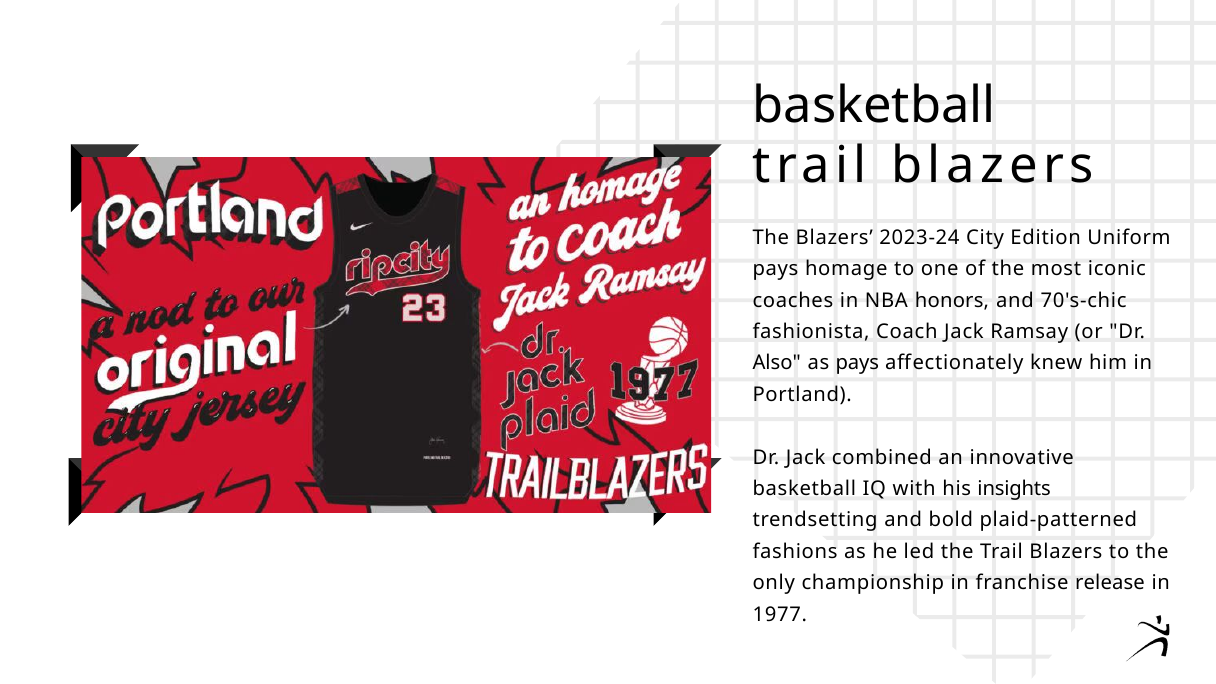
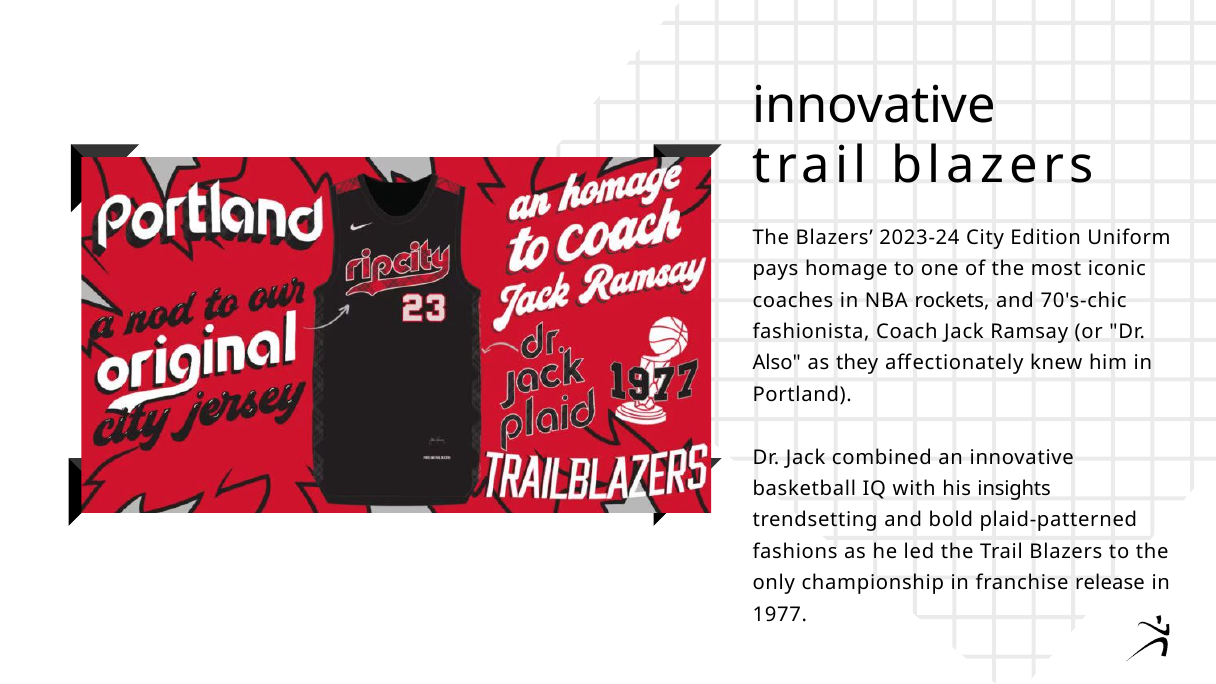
basketball at (874, 105): basketball -> innovative
honors: honors -> rockets
as pays: pays -> they
